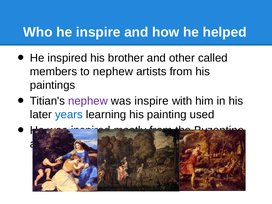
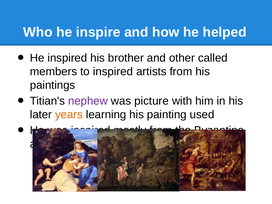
to nephew: nephew -> inspired
was inspire: inspire -> picture
years colour: blue -> orange
